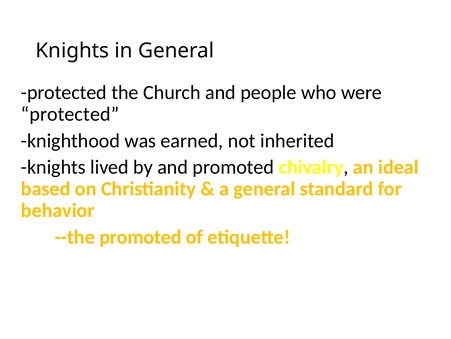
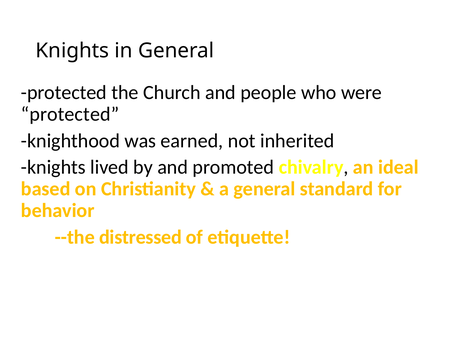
--the promoted: promoted -> distressed
